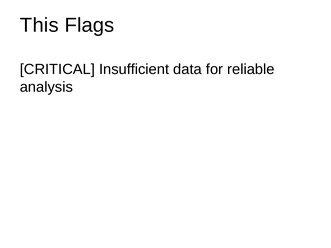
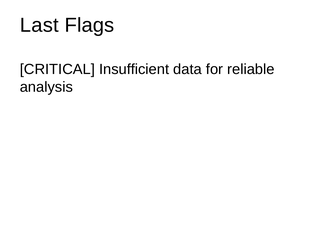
This: This -> Last
